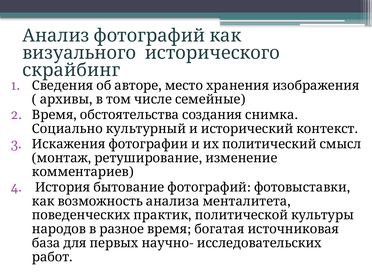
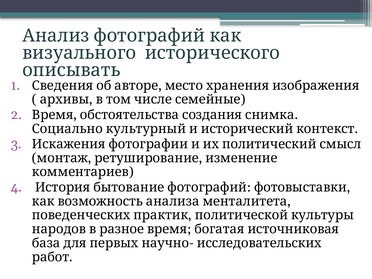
скрайбинг: скрайбинг -> описывать
